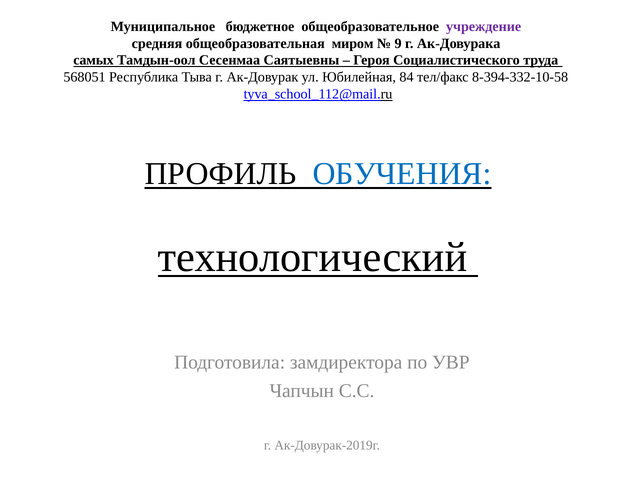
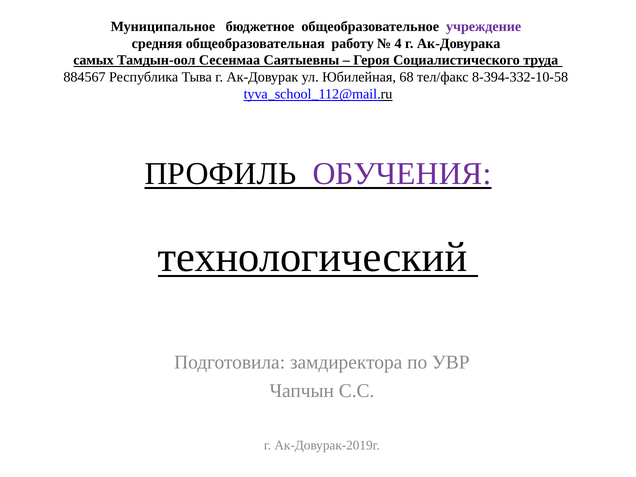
миром: миром -> работу
9: 9 -> 4
568051: 568051 -> 884567
84: 84 -> 68
ОБУЧЕНИЯ colour: blue -> purple
